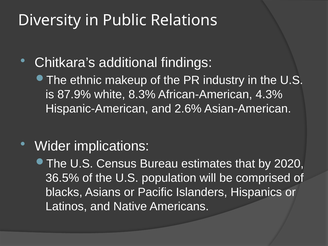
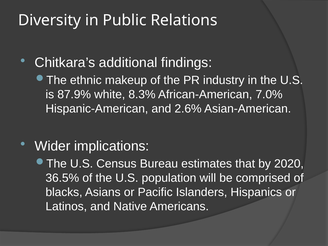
4.3%: 4.3% -> 7.0%
